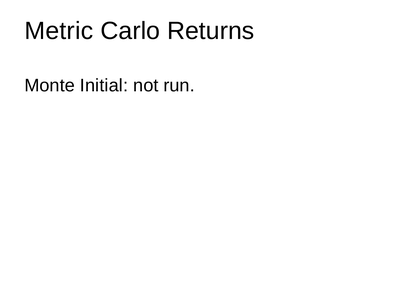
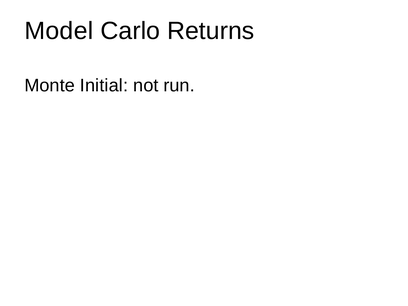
Metric: Metric -> Model
